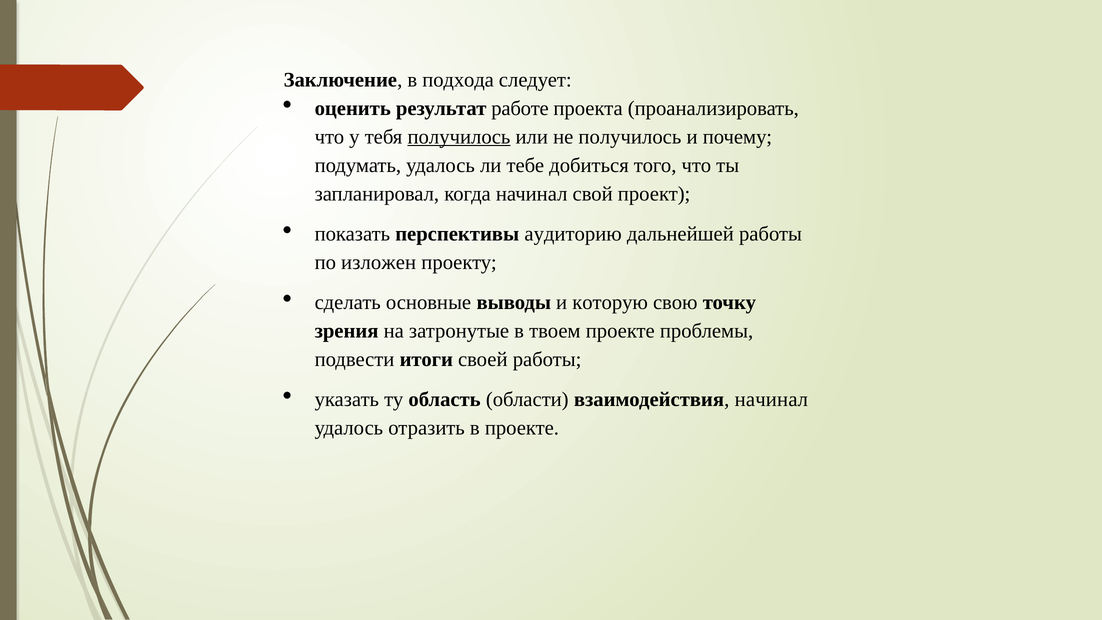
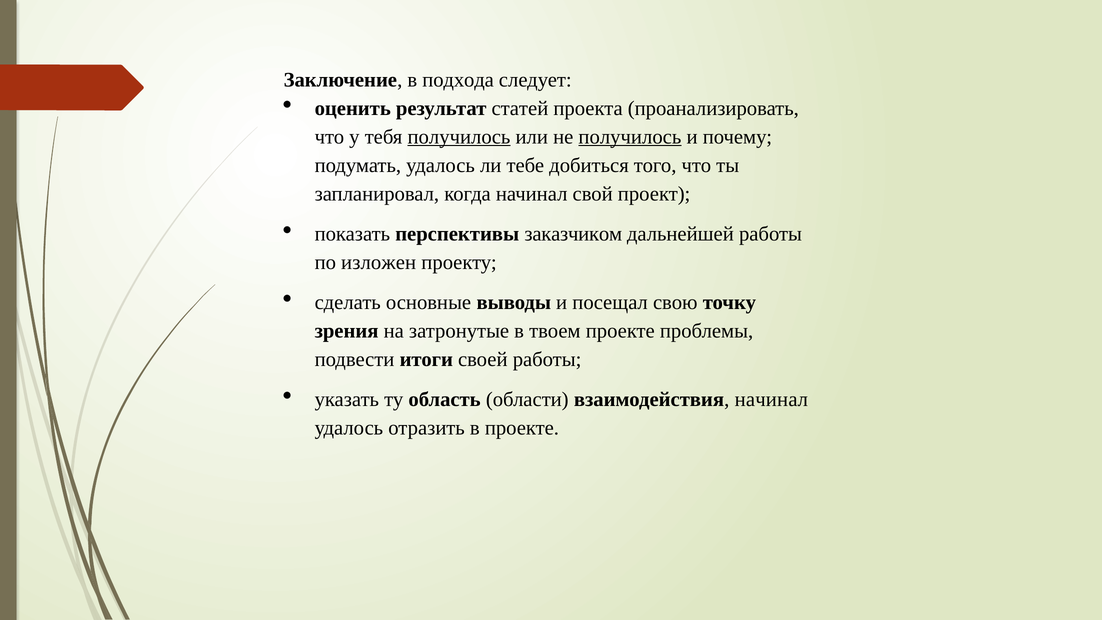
работе: работе -> статей
получилось at (630, 137) underline: none -> present
аудиторию: аудиторию -> заказчиком
которую: которую -> посещал
